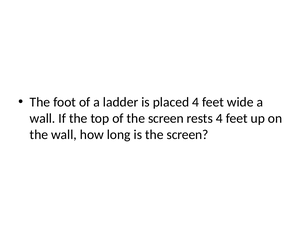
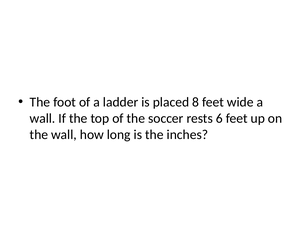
placed 4: 4 -> 8
of the screen: screen -> soccer
rests 4: 4 -> 6
is the screen: screen -> inches
